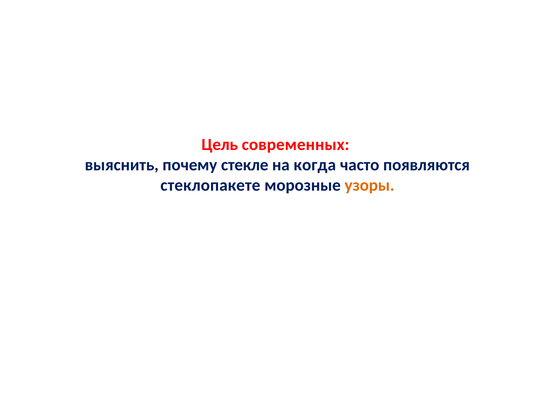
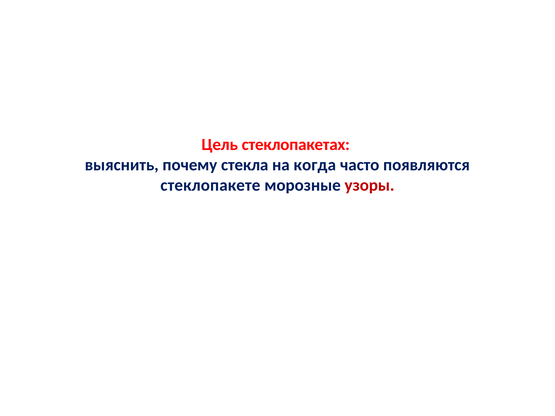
современных: современных -> стеклопакетах
стекле: стекле -> стекла
узоры colour: orange -> red
